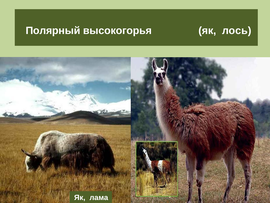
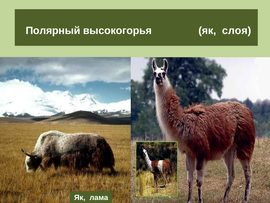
лось: лось -> слоя
